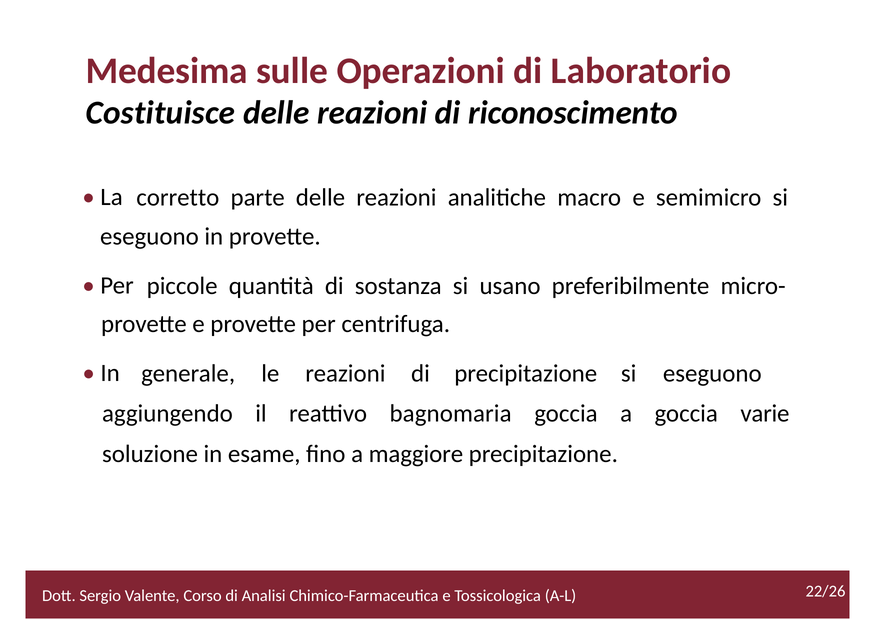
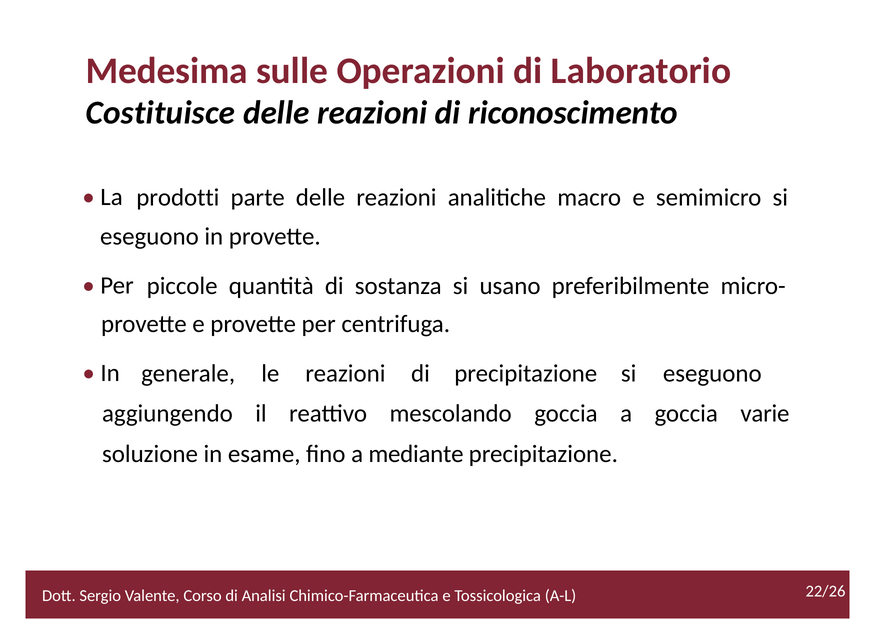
corretto: corretto -> prodotti
bagnomaria: bagnomaria -> mescolando
maggiore: maggiore -> mediante
